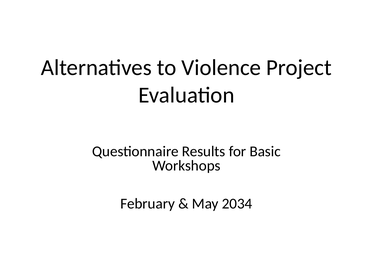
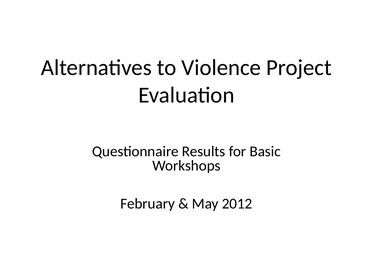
2034: 2034 -> 2012
